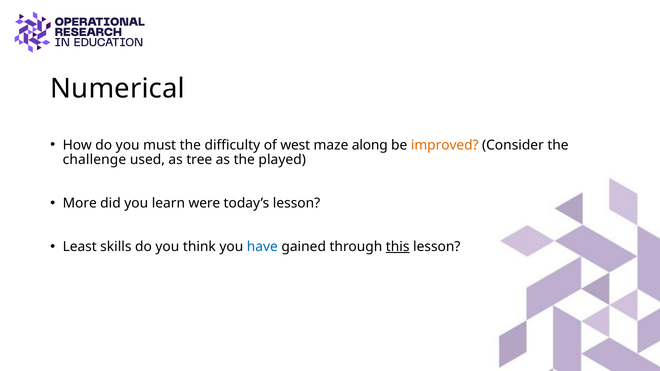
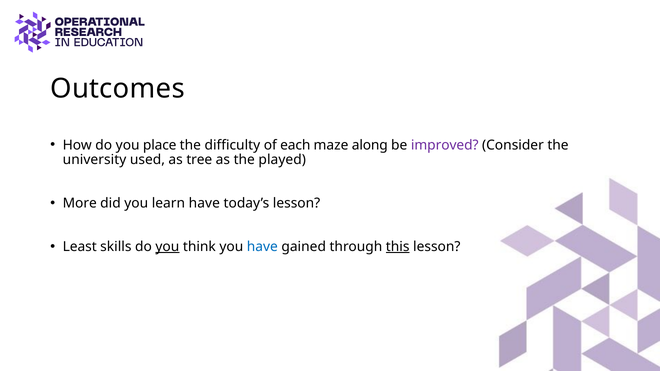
Numerical: Numerical -> Outcomes
must: must -> place
west: west -> each
improved colour: orange -> purple
challenge: challenge -> university
learn were: were -> have
you at (167, 247) underline: none -> present
